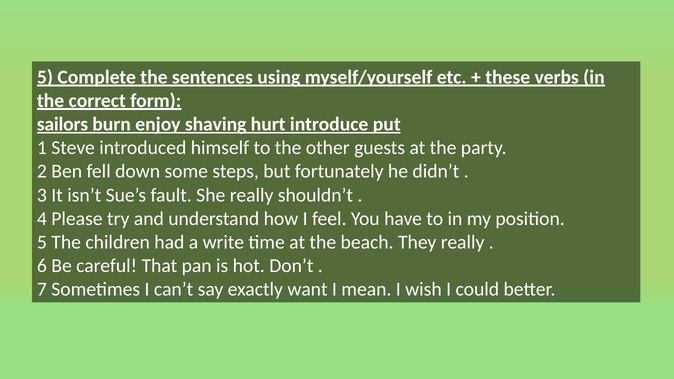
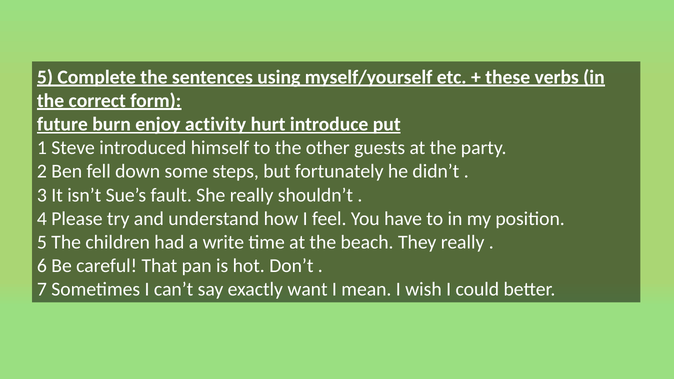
sailors: sailors -> future
shaving: shaving -> activity
